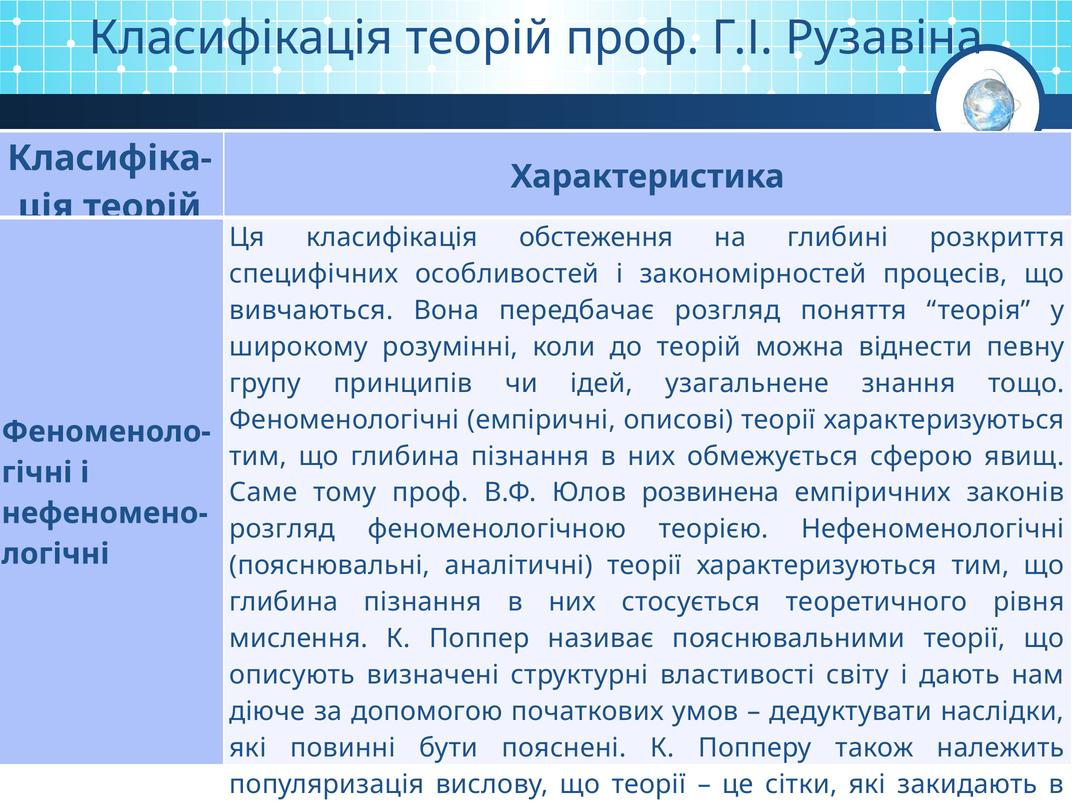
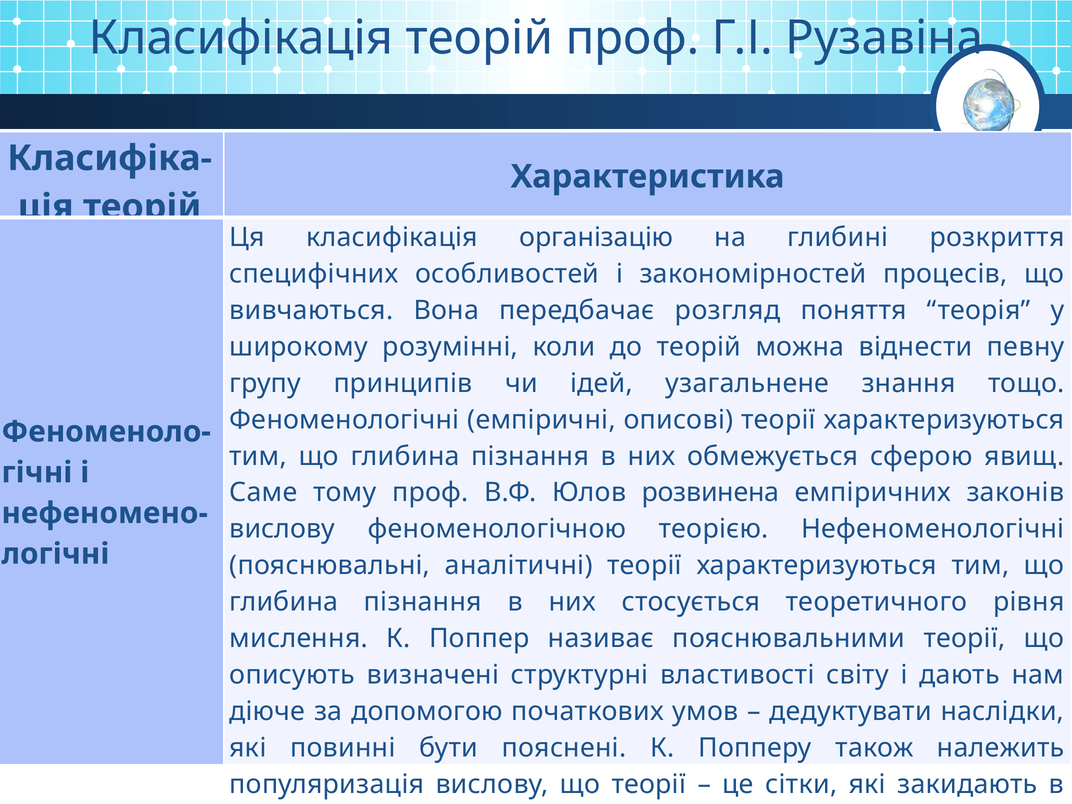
обстеження: обстеження -> організацію
розгляд at (282, 529): розгляд -> вислову
